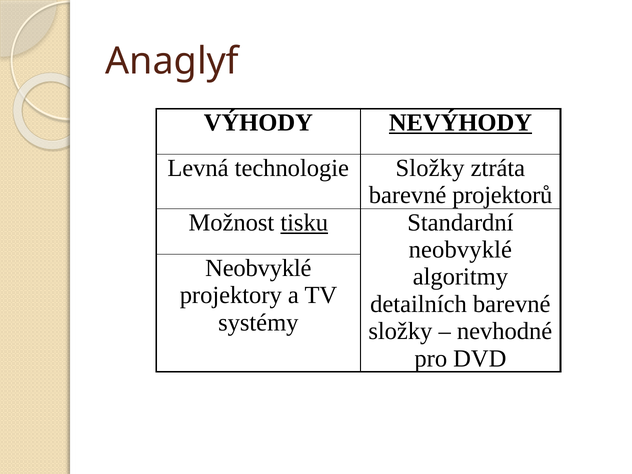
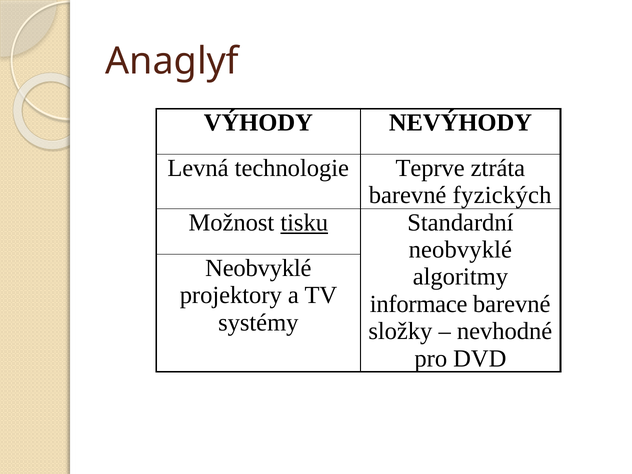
NEVÝHODY underline: present -> none
technologie Složky: Složky -> Teprve
projektorů: projektorů -> fyzických
detailních: detailních -> informace
